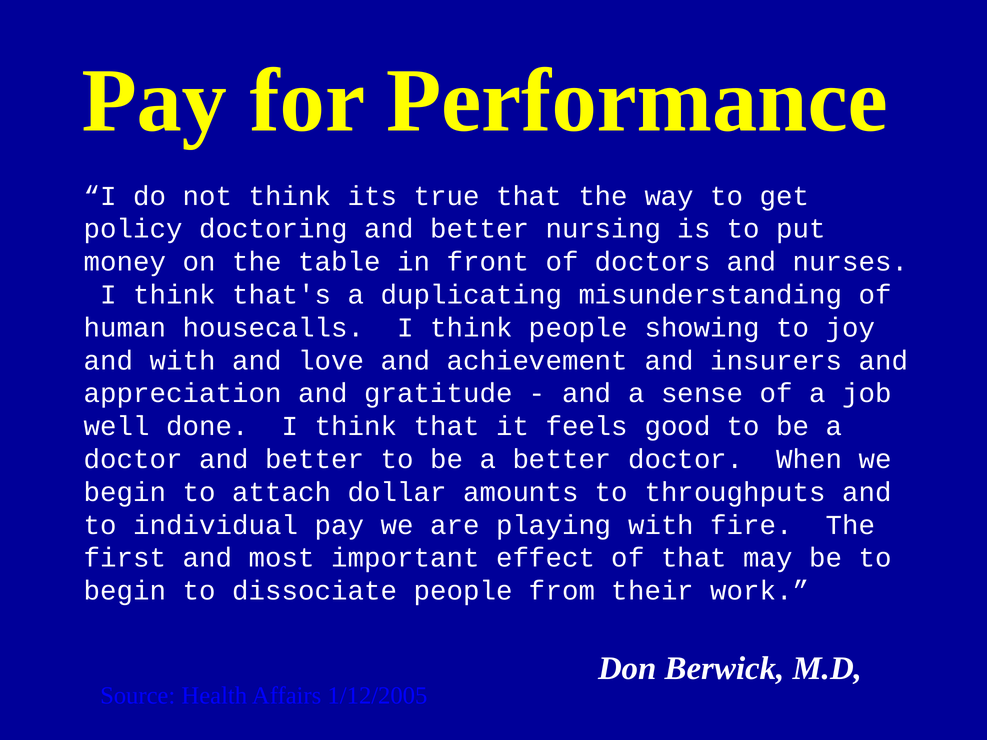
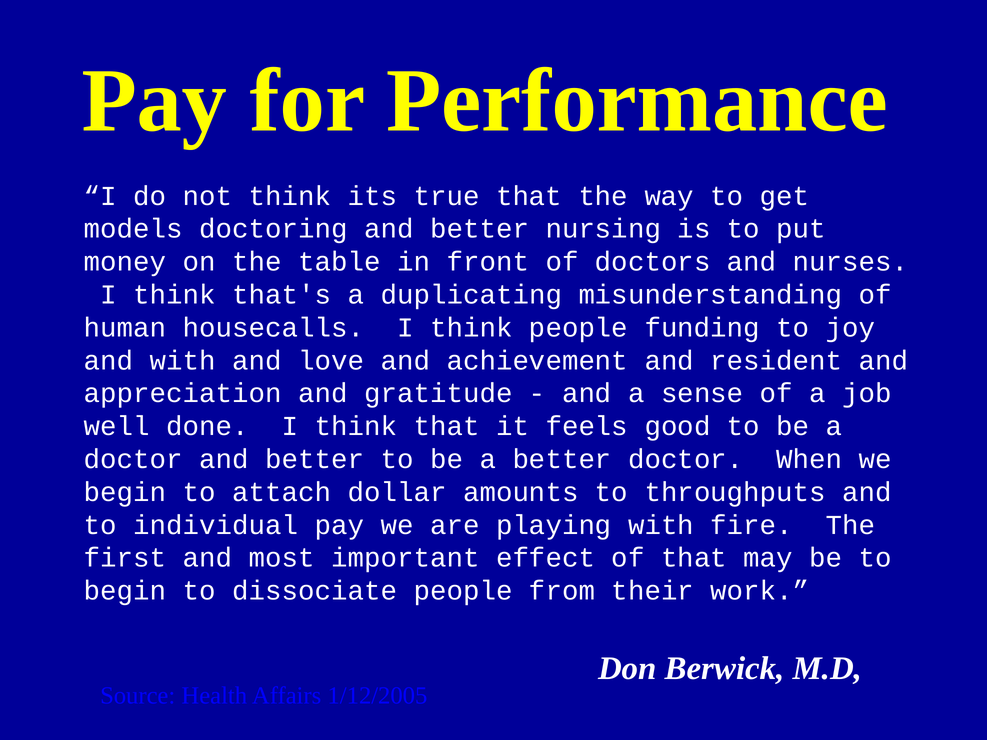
policy: policy -> models
showing: showing -> funding
insurers: insurers -> resident
